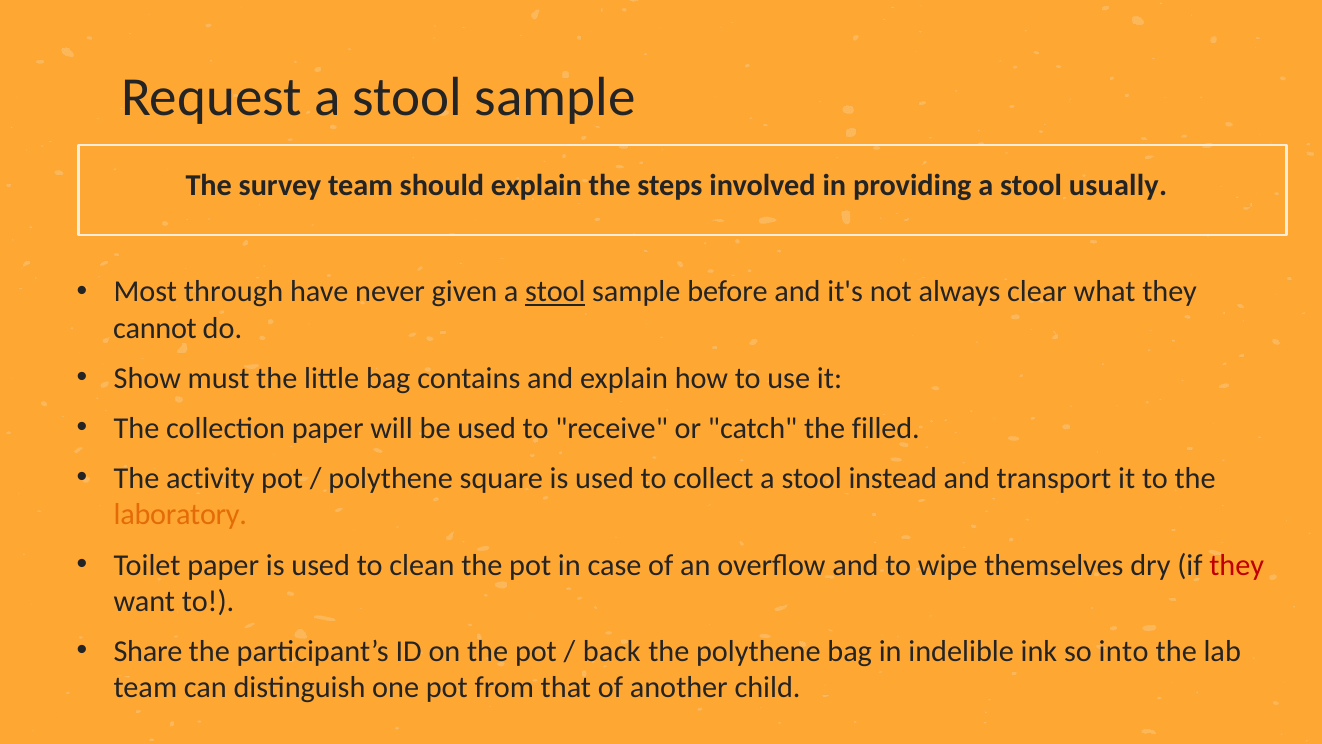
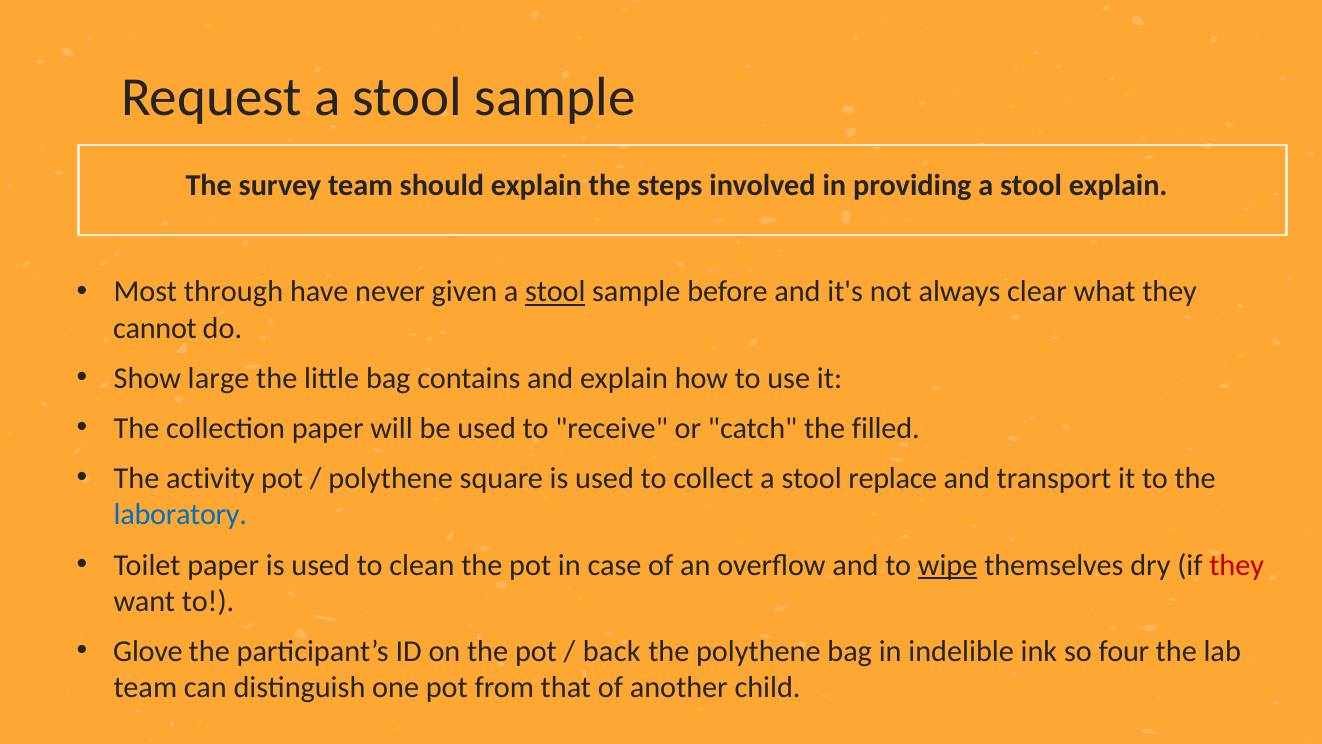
stool usually: usually -> explain
must: must -> large
instead: instead -> replace
laboratory colour: orange -> blue
wipe underline: none -> present
Share: Share -> Glove
into: into -> four
